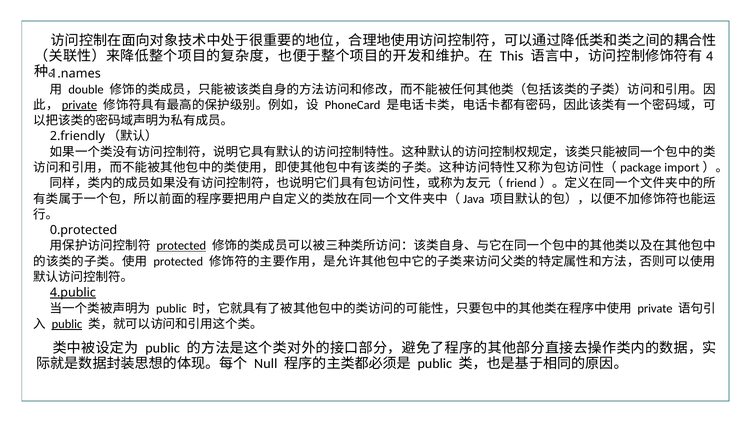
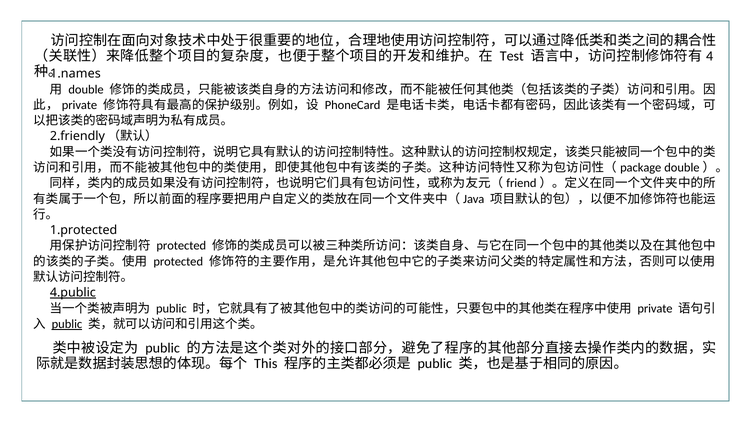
This: This -> Test
private at (79, 105) underline: present -> none
import at (682, 168): import -> double
0.protected: 0.protected -> 1.protected
protected at (181, 246) underline: present -> none
Null: Null -> This
